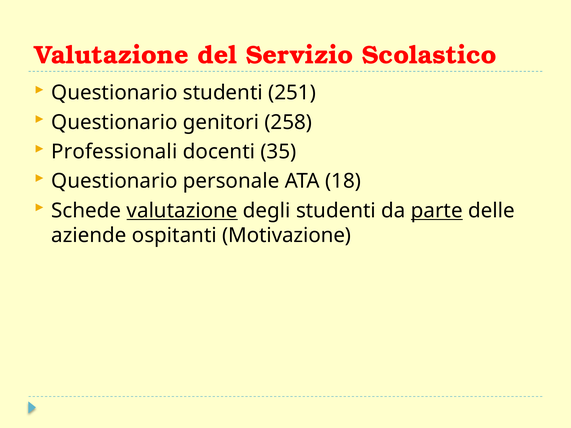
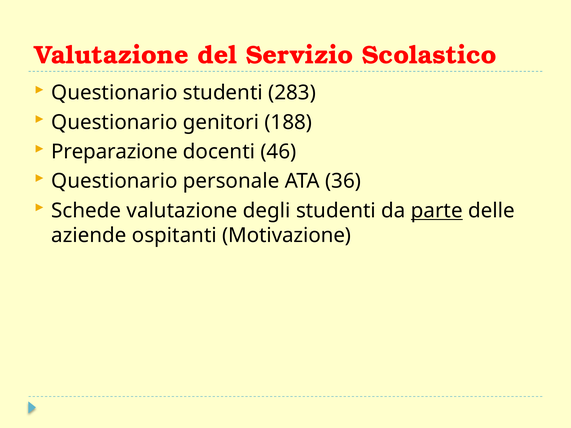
251: 251 -> 283
258: 258 -> 188
Professionali: Professionali -> Preparazione
35: 35 -> 46
18: 18 -> 36
valutazione at (182, 211) underline: present -> none
